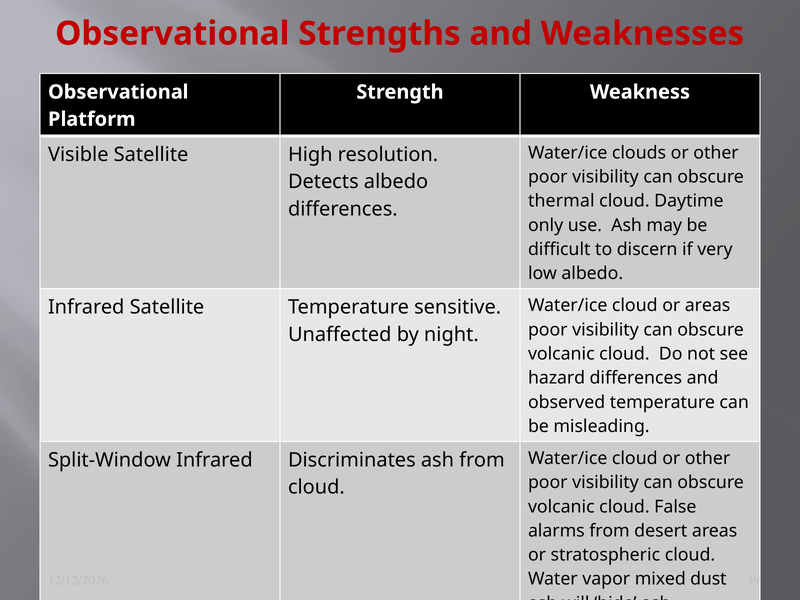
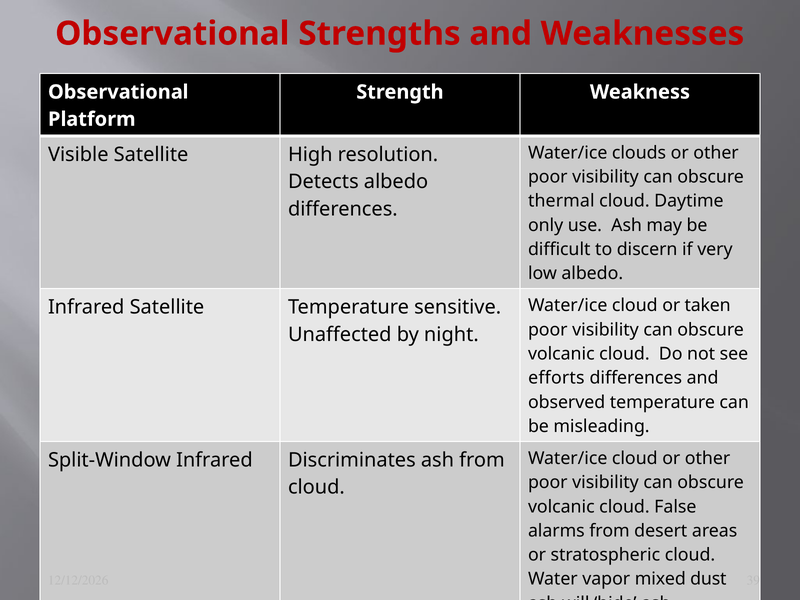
or areas: areas -> taken
hazard: hazard -> efforts
